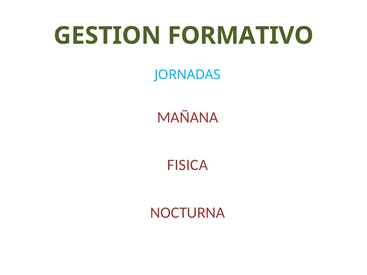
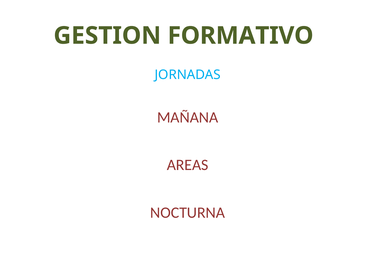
FISICA: FISICA -> AREAS
